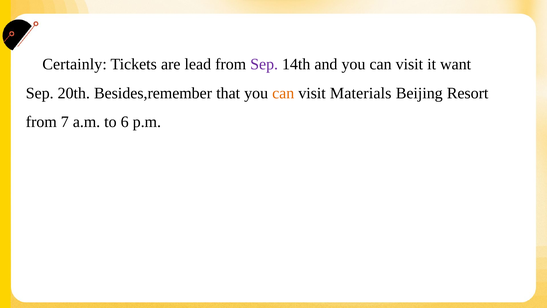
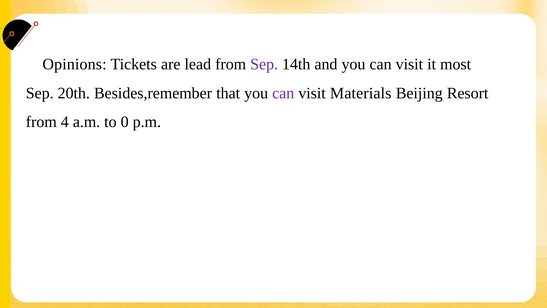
Certainly: Certainly -> Opinions
want: want -> most
can at (283, 93) colour: orange -> purple
7: 7 -> 4
6: 6 -> 0
